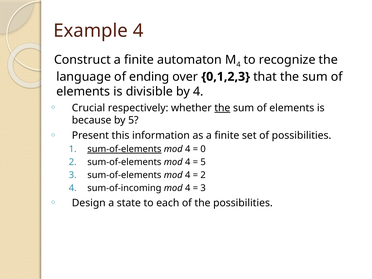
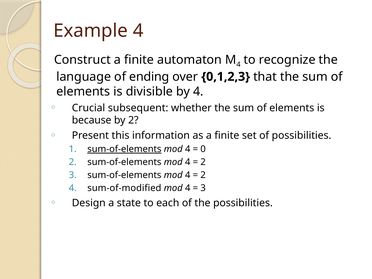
respectively: respectively -> subsequent
the at (222, 108) underline: present -> none
by 5: 5 -> 2
5 at (203, 162): 5 -> 2
sum-of-incoming: sum-of-incoming -> sum-of-modified
